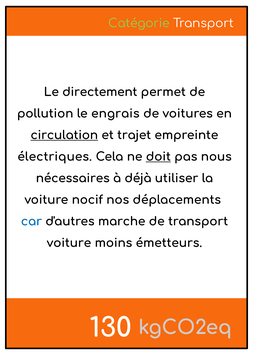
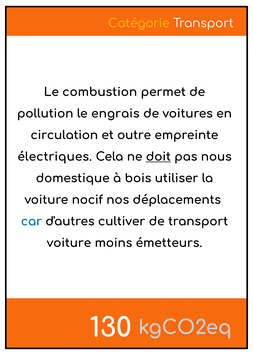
Catégorie colour: light green -> yellow
directement: directement -> combustion
circulation underline: present -> none
trajet: trajet -> outre
nécessaires: nécessaires -> domestique
déjà: déjà -> bois
marche: marche -> cultiver
